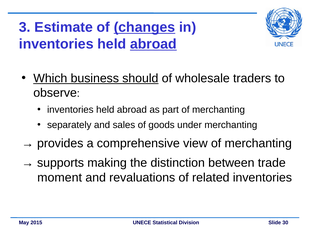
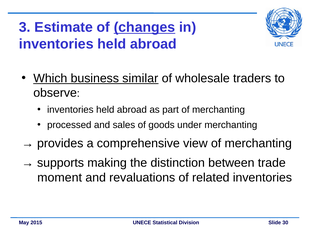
abroad at (153, 44) underline: present -> none
should: should -> similar
separately: separately -> processed
